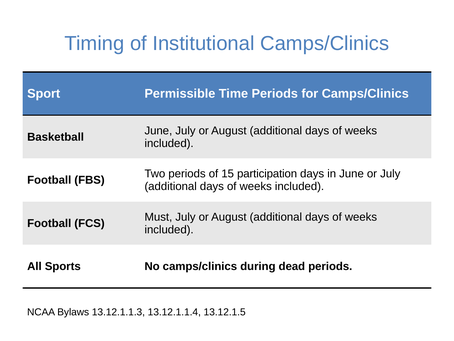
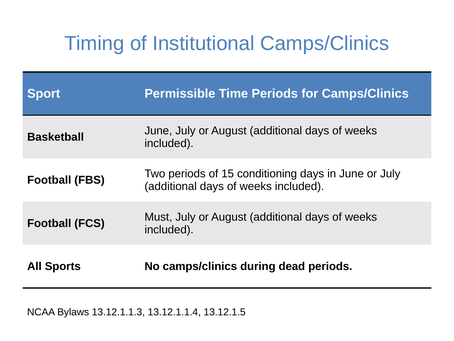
participation: participation -> conditioning
